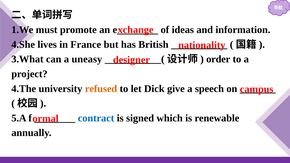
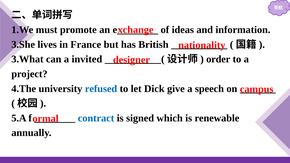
4.She: 4.She -> 3.She
uneasy: uneasy -> invited
refused colour: orange -> blue
